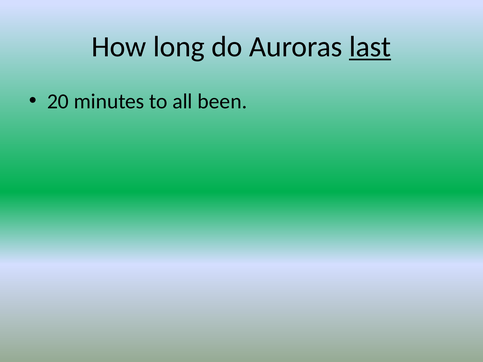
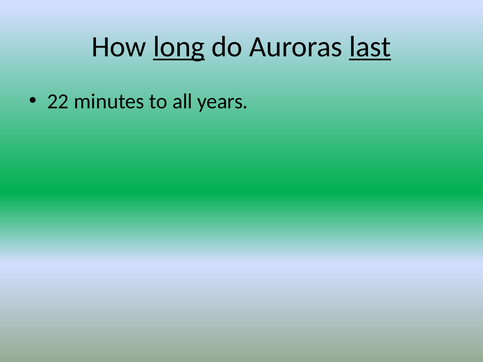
long underline: none -> present
20: 20 -> 22
been: been -> years
